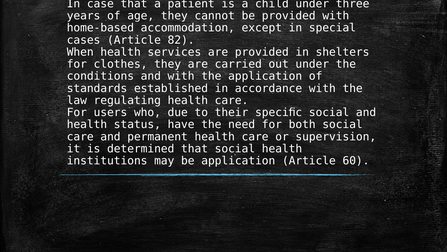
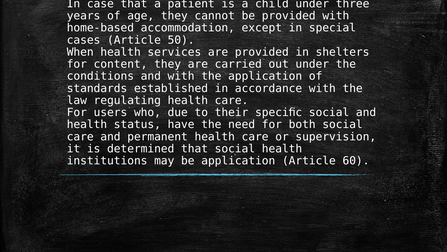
82: 82 -> 50
clothes: clothes -> content
